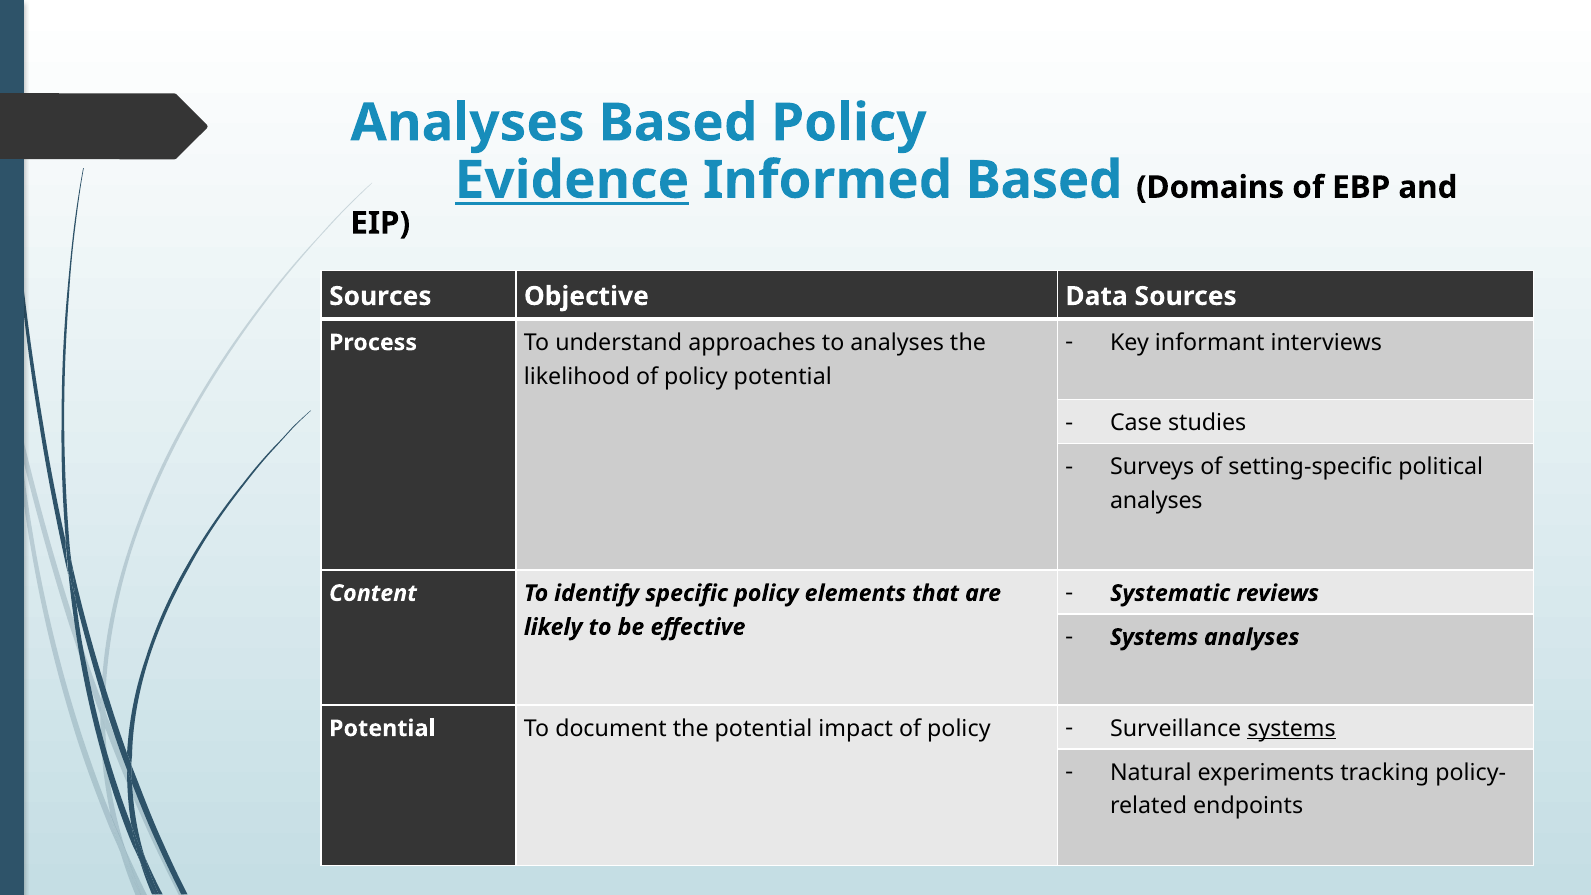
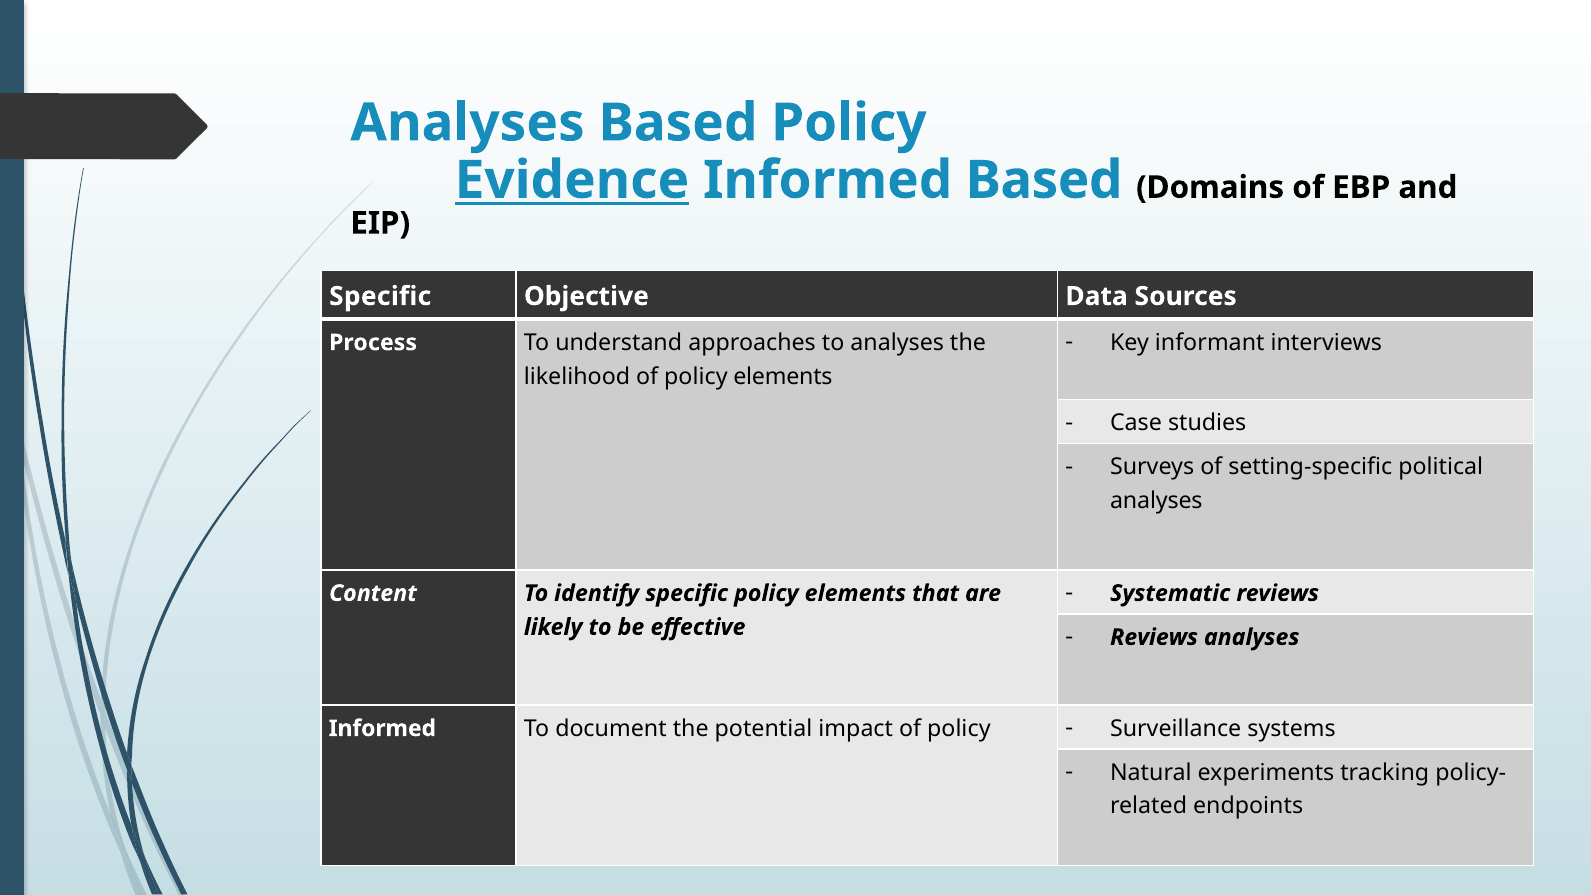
Sources at (380, 296): Sources -> Specific
of policy potential: potential -> elements
Systems at (1154, 637): Systems -> Reviews
Potential at (382, 728): Potential -> Informed
systems at (1292, 728) underline: present -> none
